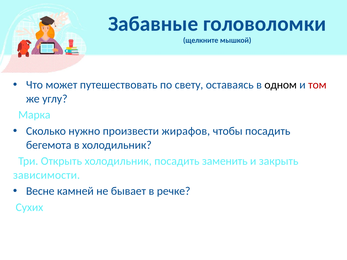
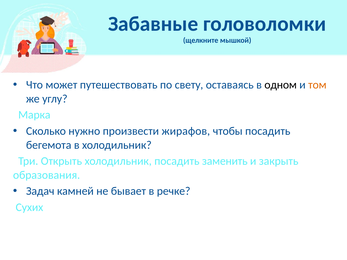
том colour: red -> orange
зависимости: зависимости -> образования
Весне: Весне -> Задач
